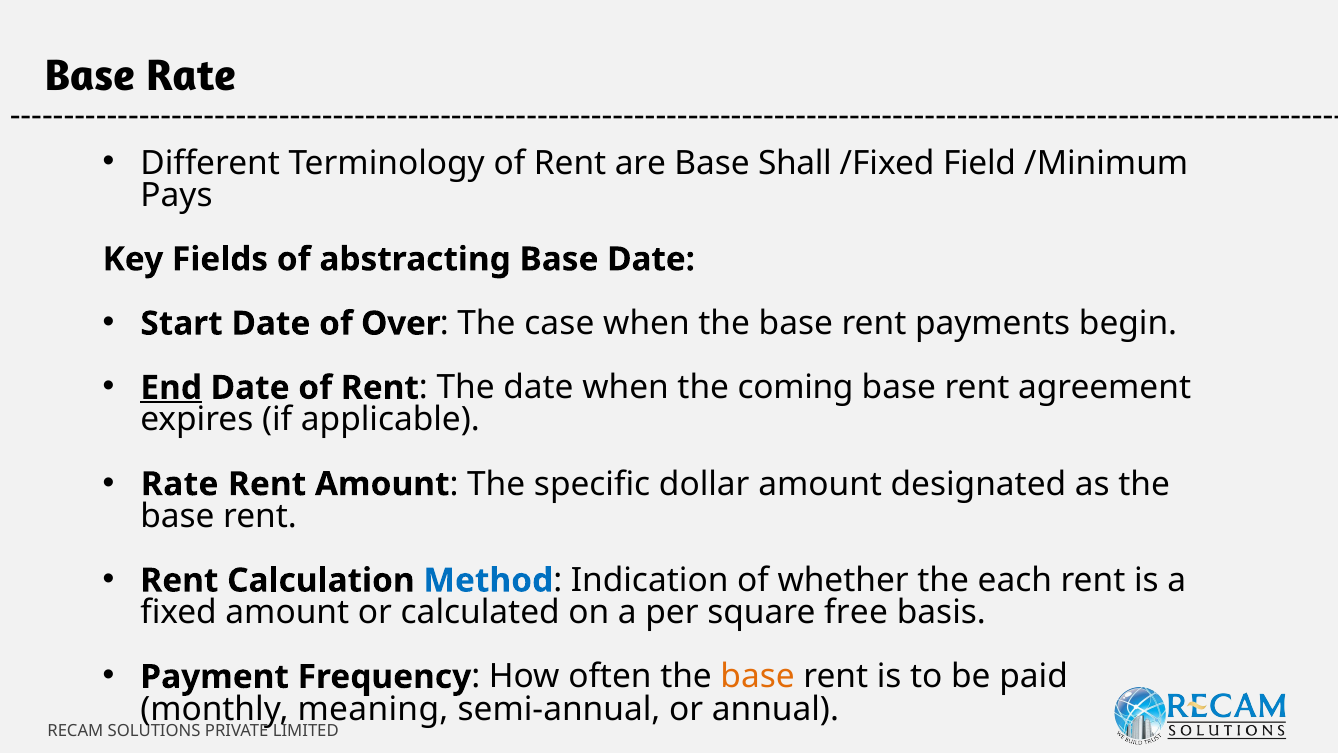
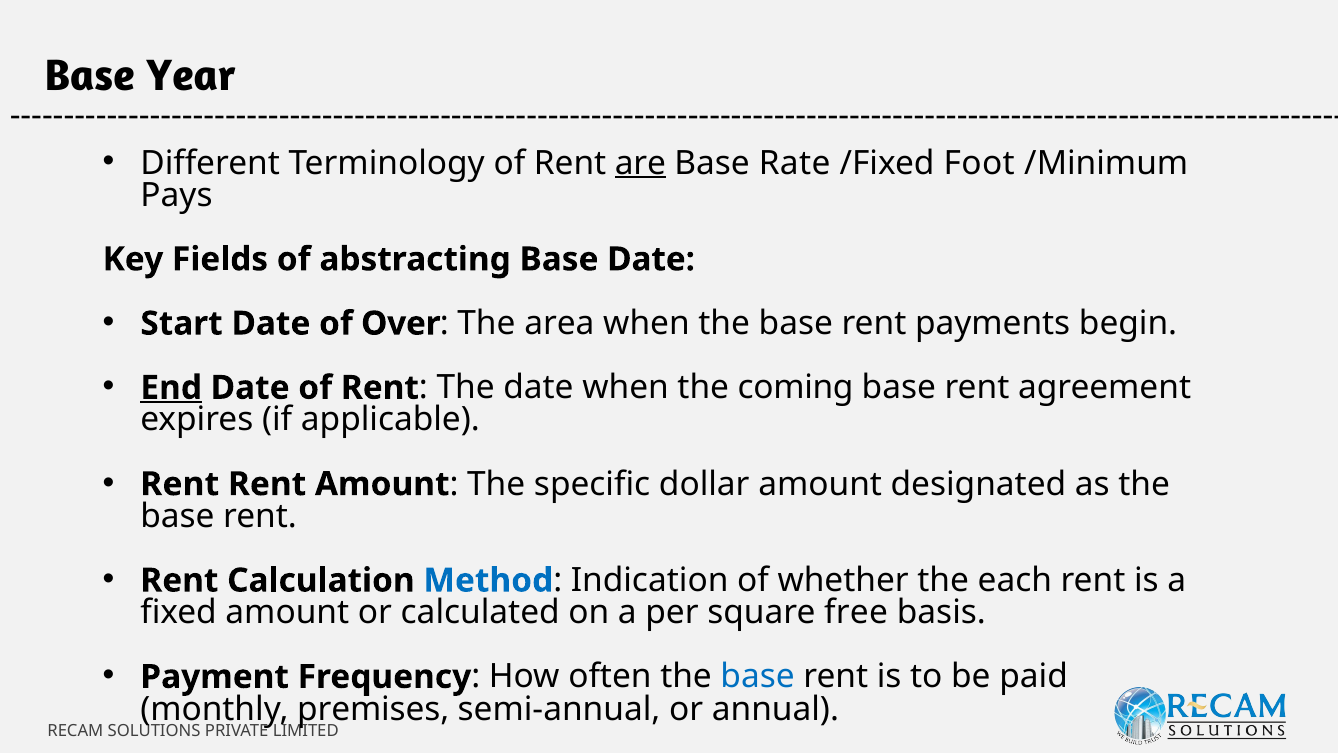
Base Rate: Rate -> Year
are underline: none -> present
Shall: Shall -> Rate
Field: Field -> Foot
case: case -> area
Rate at (180, 484): Rate -> Rent
base at (758, 677) colour: orange -> blue
meaning: meaning -> premises
